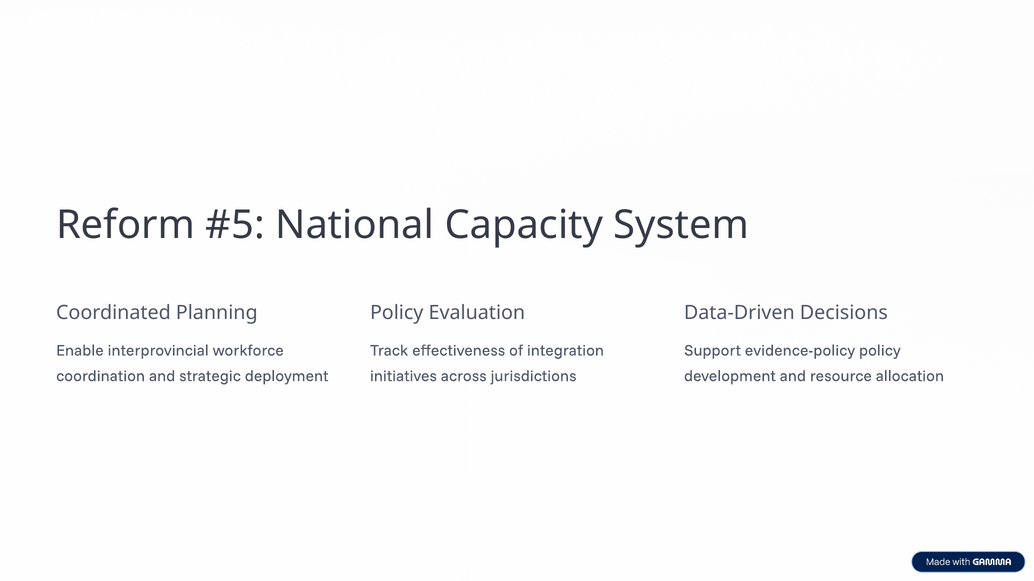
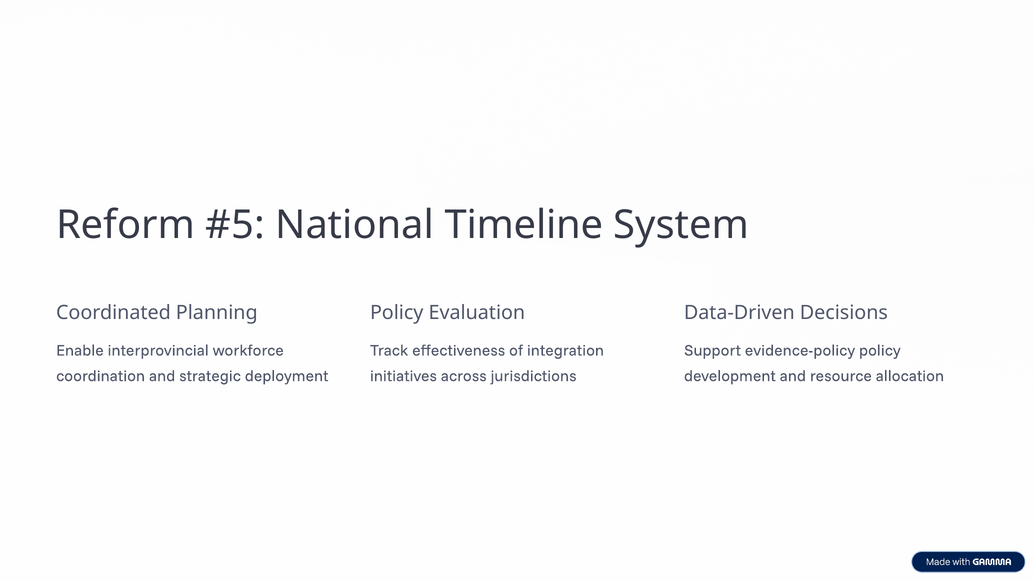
Capacity: Capacity -> Timeline
